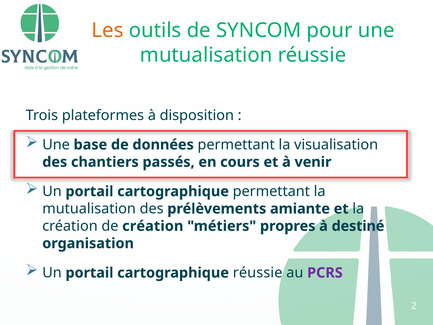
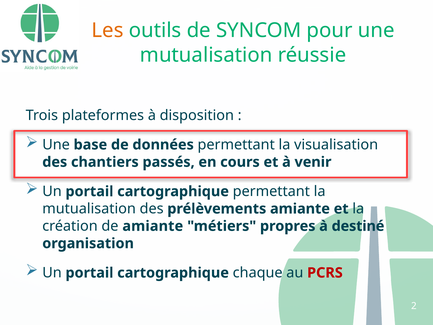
de création: création -> amiante
cartographique réussie: réussie -> chaque
PCRS colour: purple -> red
